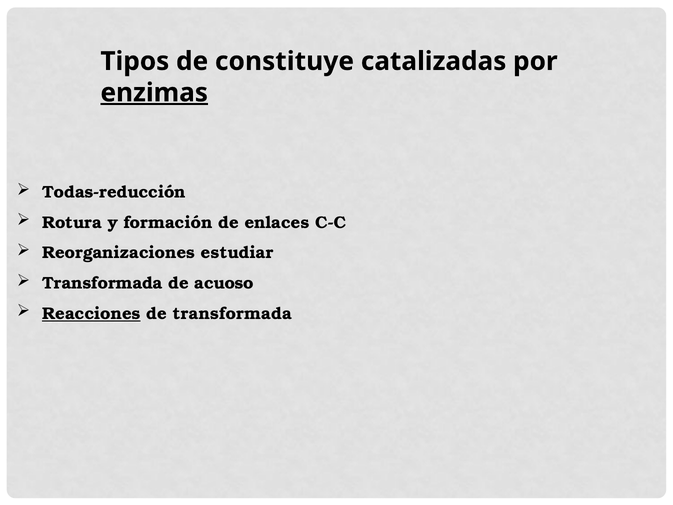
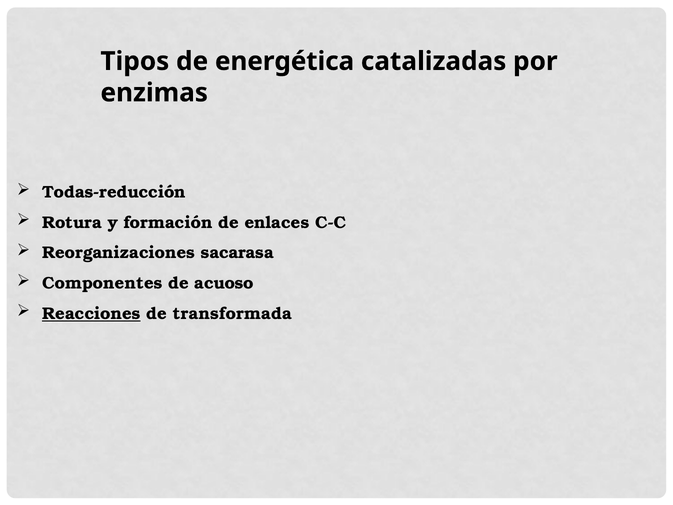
constituye: constituye -> energética
enzimas underline: present -> none
estudiar: estudiar -> sacarasa
Transformada at (102, 283): Transformada -> Componentes
